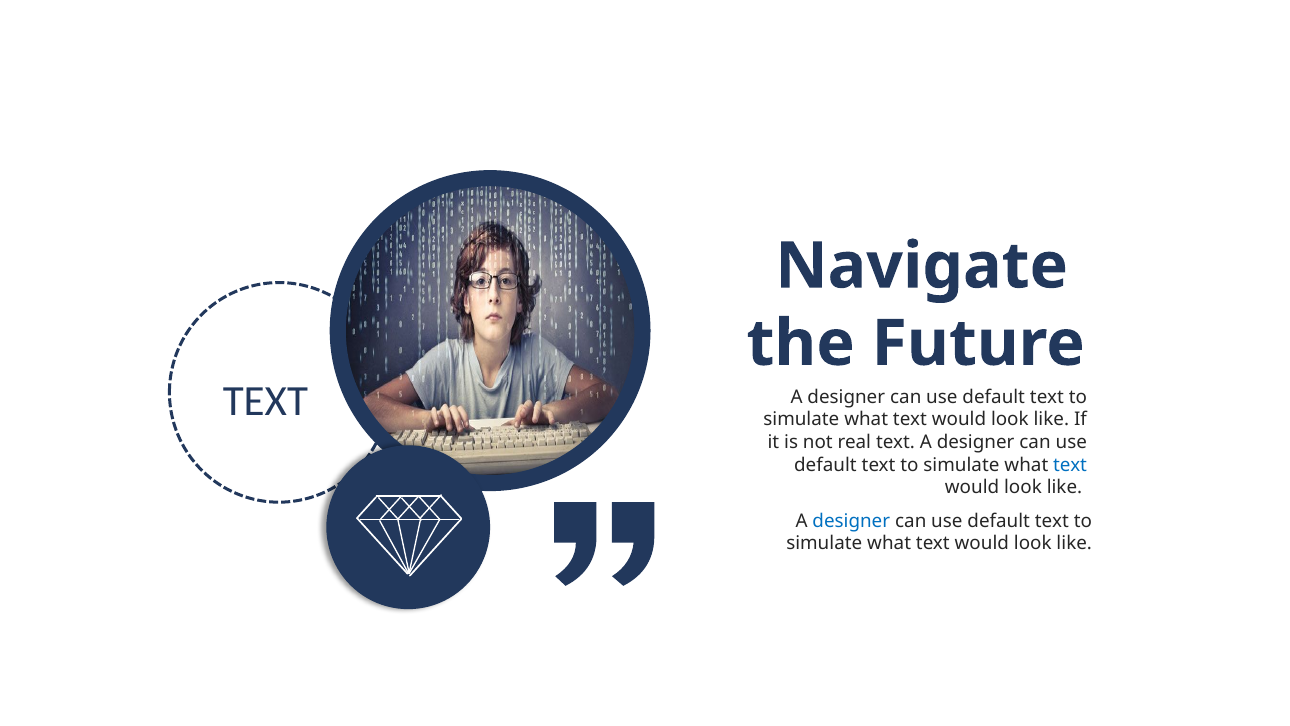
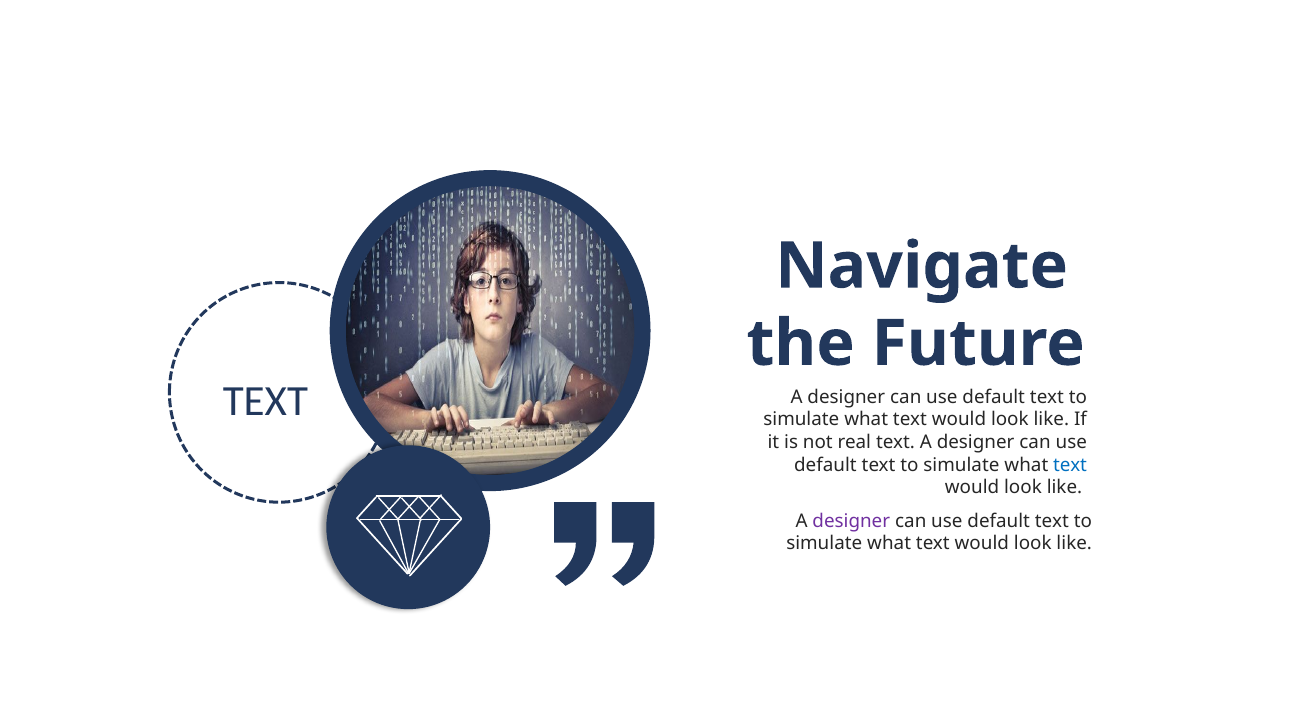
designer at (851, 521) colour: blue -> purple
